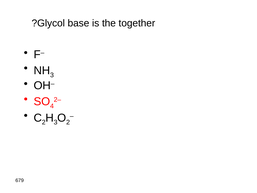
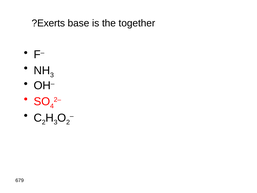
Glycol: Glycol -> Exerts
